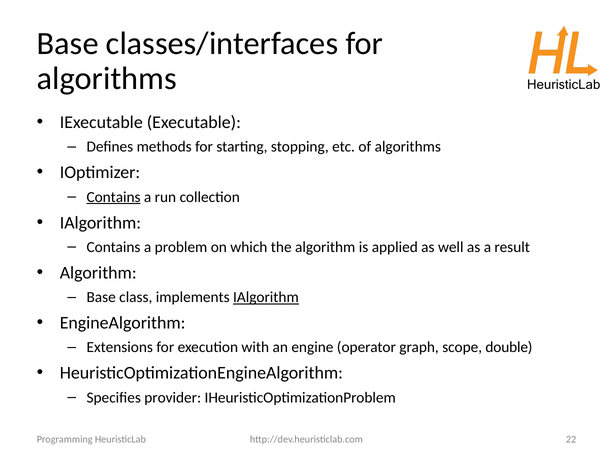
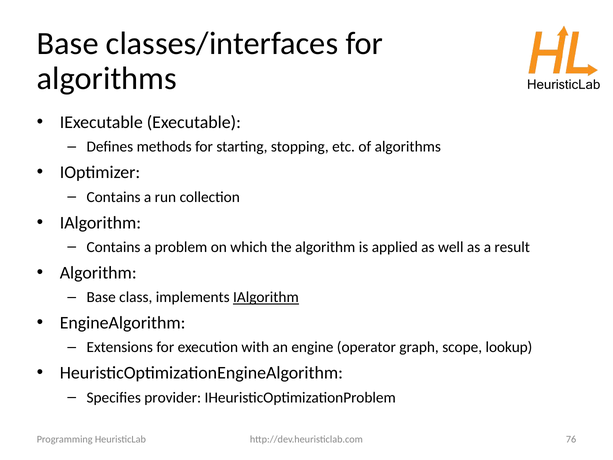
Contains at (114, 197) underline: present -> none
double: double -> lookup
22: 22 -> 76
